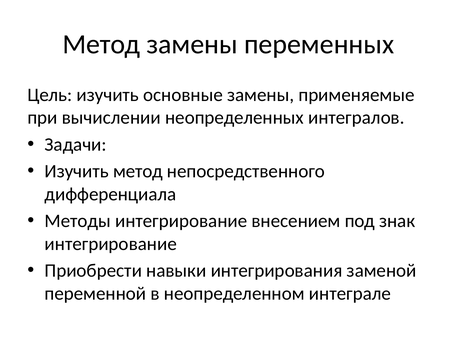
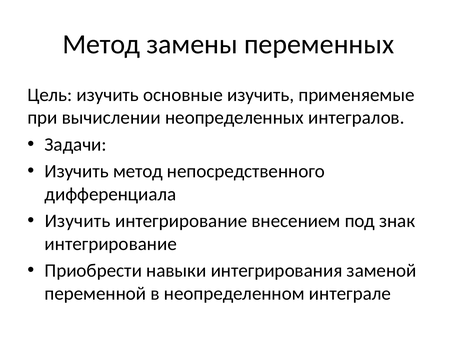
основные замены: замены -> изучить
Методы at (78, 221): Методы -> Изучить
